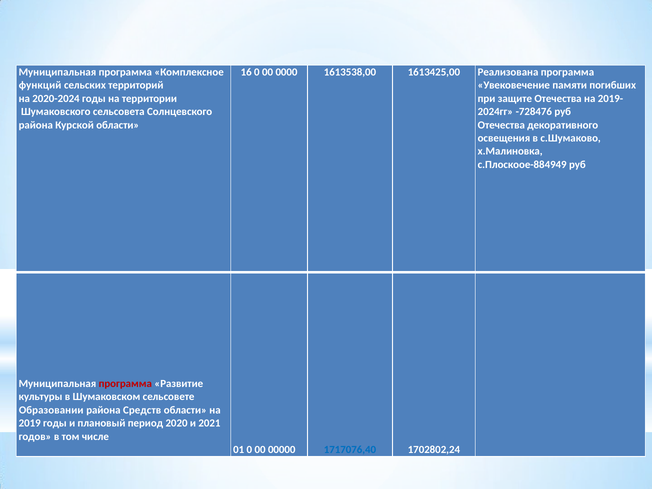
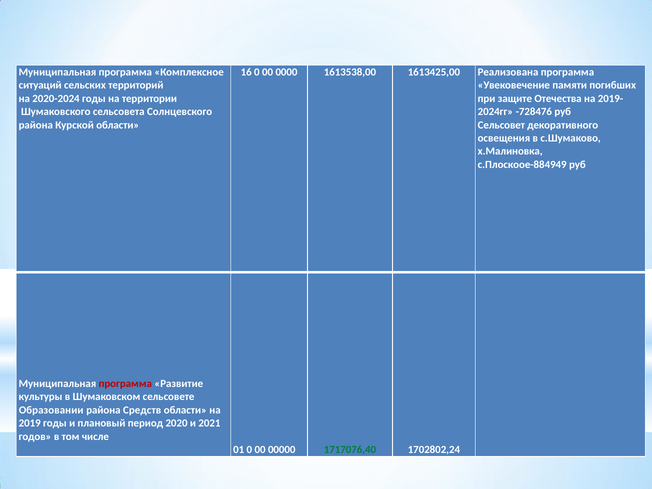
функций: функций -> ситуаций
Отечества at (501, 125): Отечества -> Сельсовет
1717076,40 colour: blue -> green
